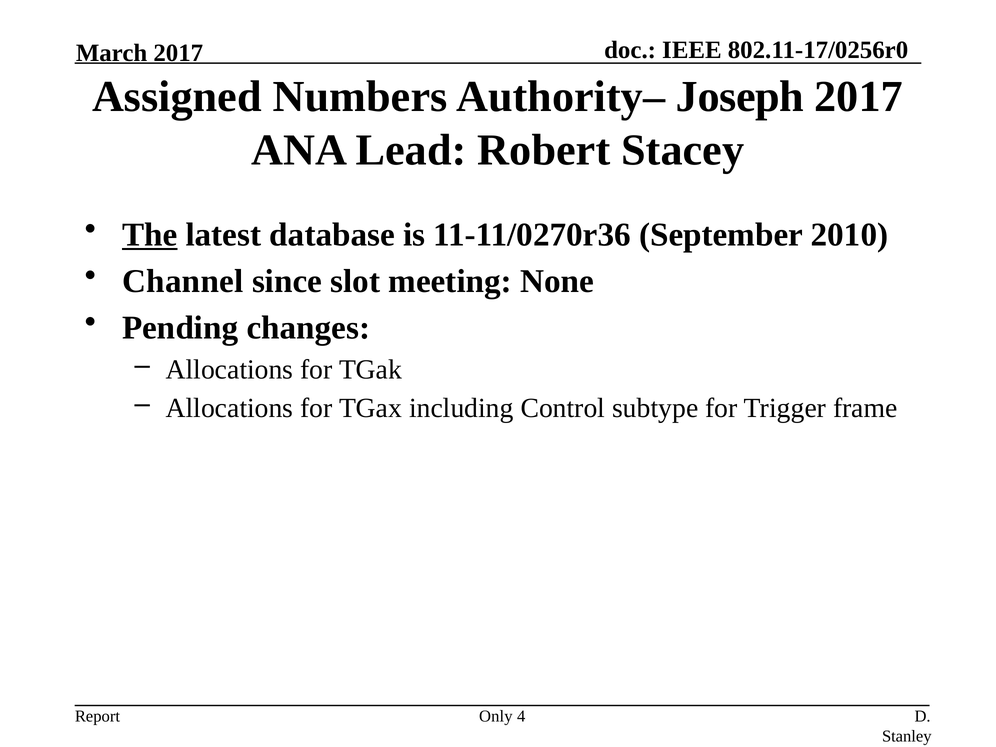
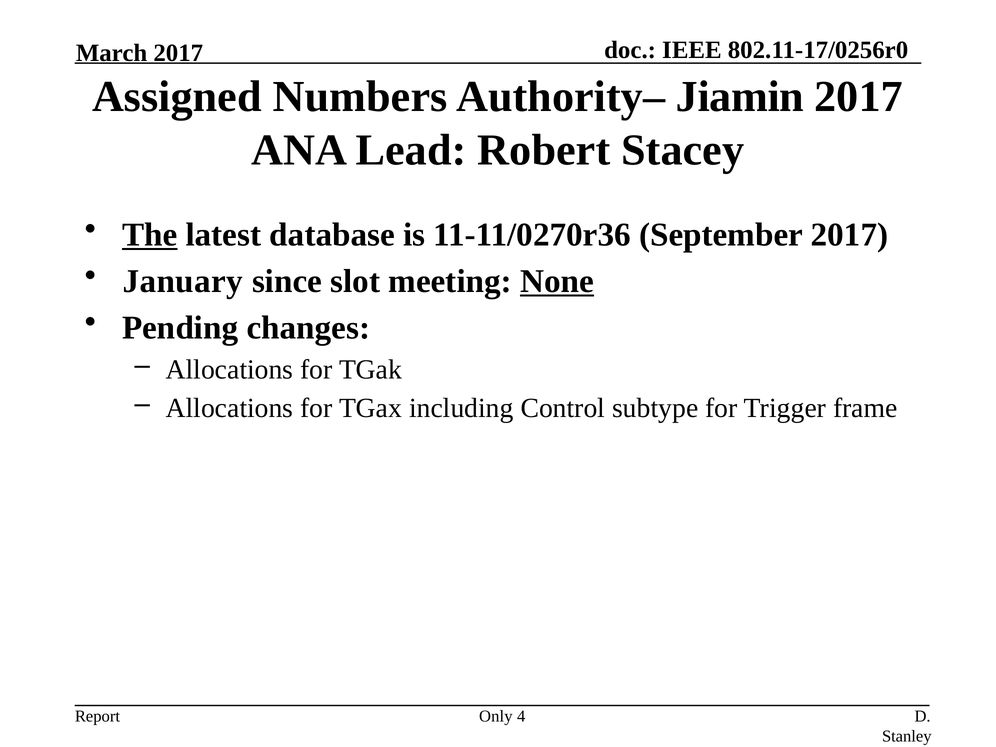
Joseph: Joseph -> Jiamin
September 2010: 2010 -> 2017
Channel: Channel -> January
None underline: none -> present
